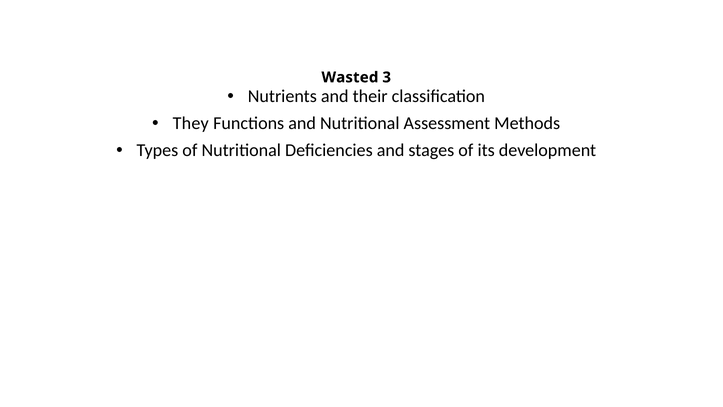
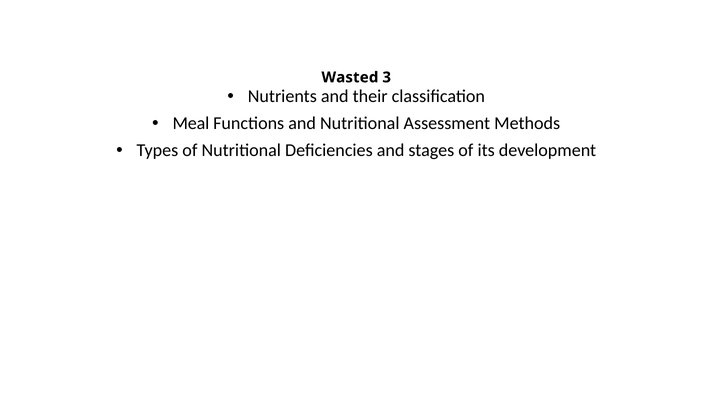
They: They -> Meal
